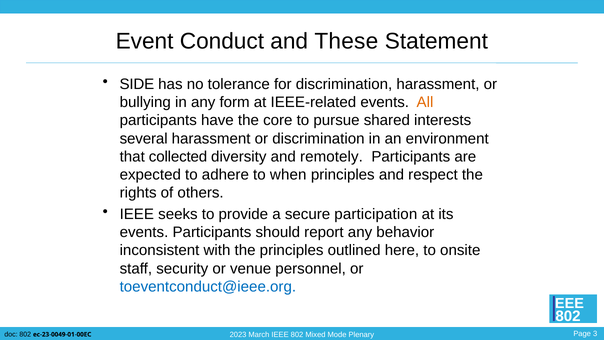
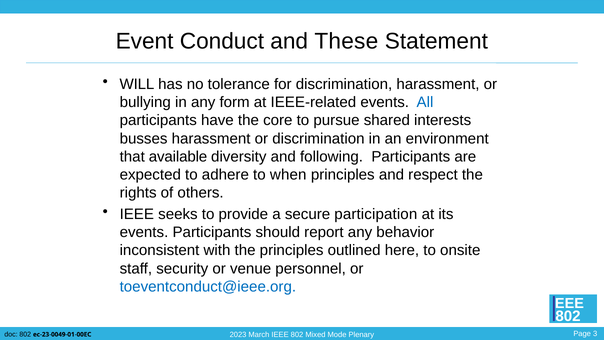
SIDE: SIDE -> WILL
All colour: orange -> blue
several: several -> busses
collected: collected -> available
remotely: remotely -> following
